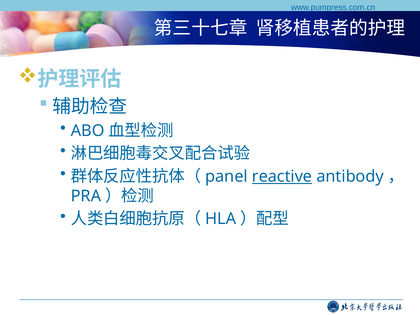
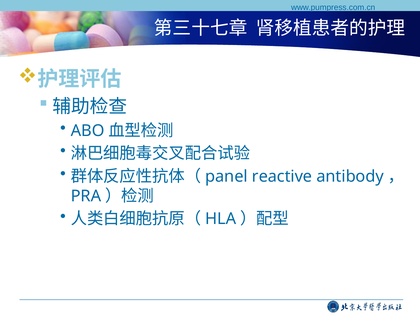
reactive underline: present -> none
